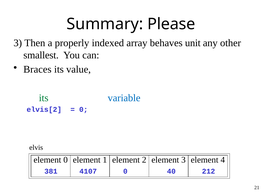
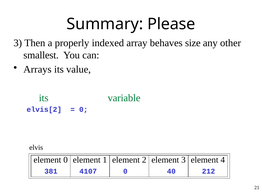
unit: unit -> size
Braces: Braces -> Arrays
variable colour: blue -> green
